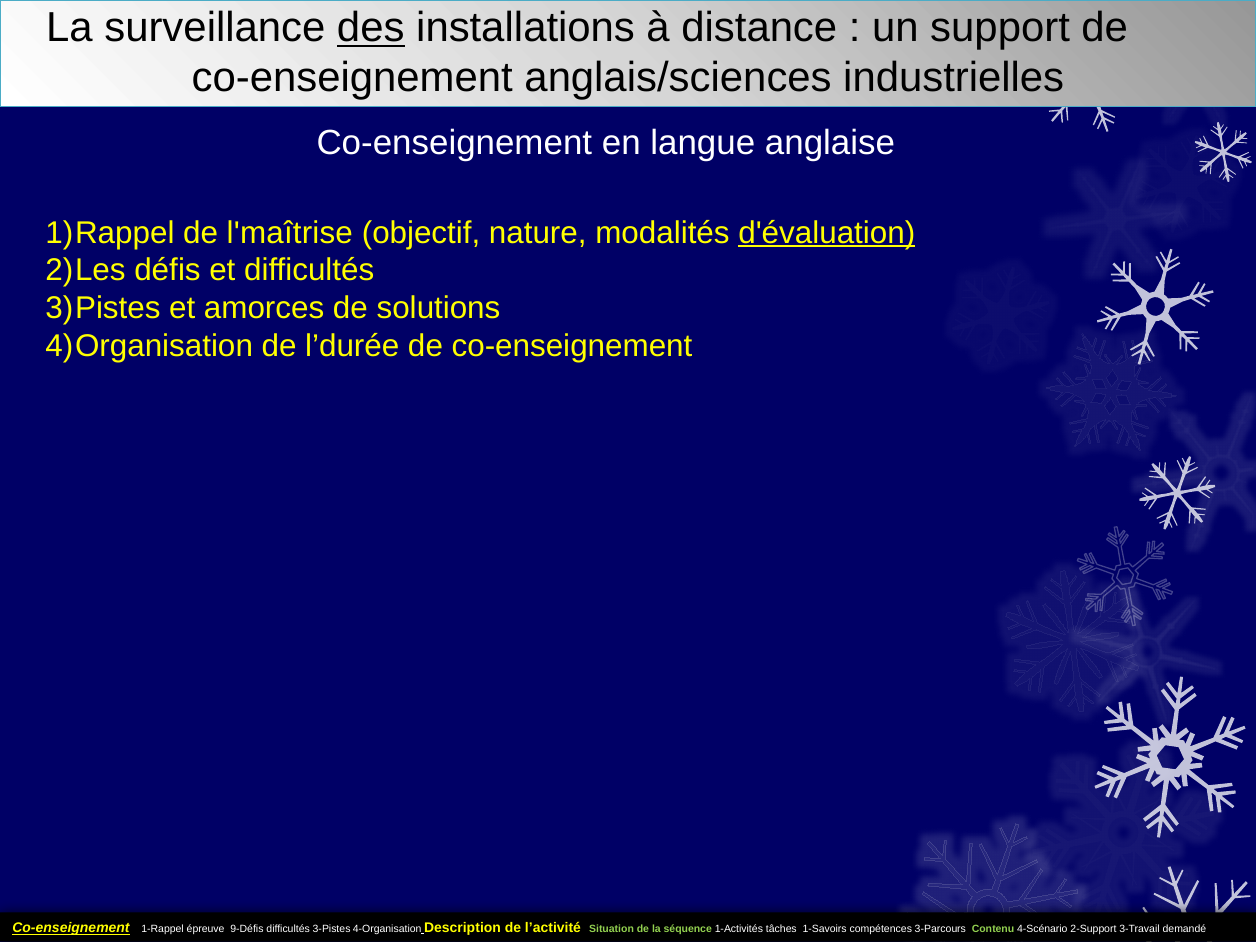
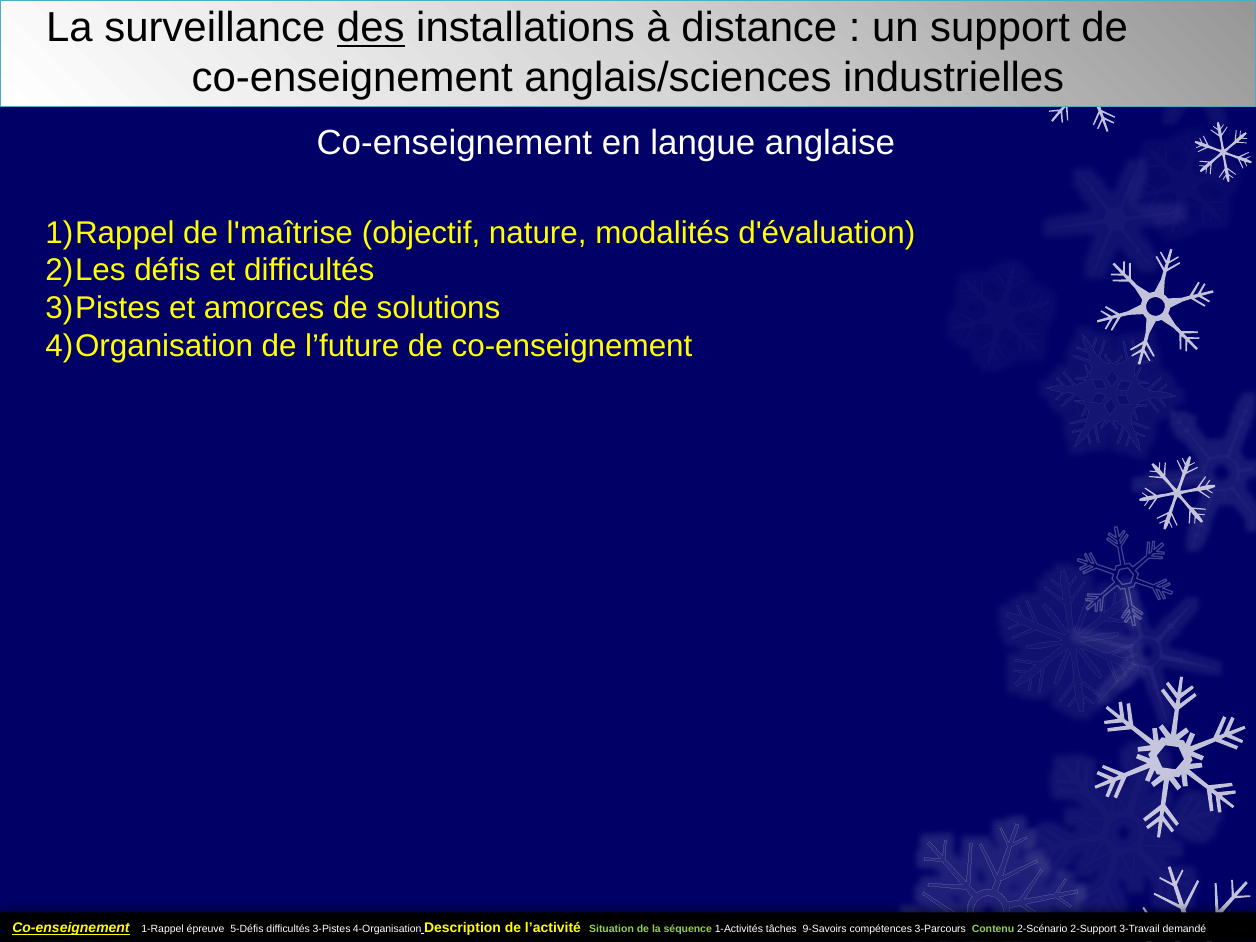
d'évaluation underline: present -> none
l’durée: l’durée -> l’future
9-Défis: 9-Défis -> 5-Défis
1-Savoirs: 1-Savoirs -> 9-Savoirs
4-Scénario: 4-Scénario -> 2-Scénario
